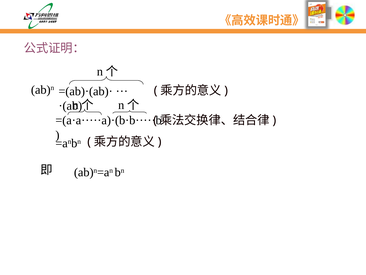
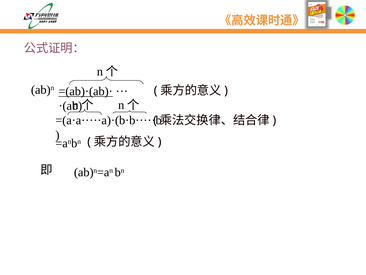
=(ab)·(ab)· underline: none -> present
